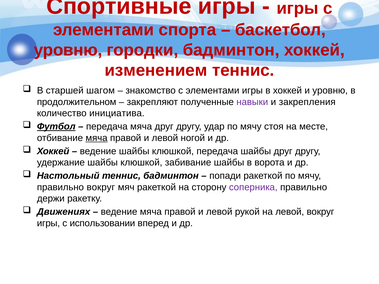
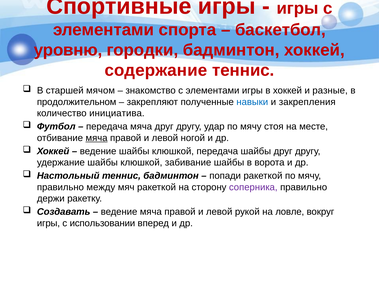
изменением: изменением -> содержание
шагом: шагом -> мячом
и уровню: уровню -> разные
навыки colour: purple -> blue
Футбол underline: present -> none
правильно вокруг: вокруг -> между
Движениях: Движениях -> Создавать
на левой: левой -> ловле
